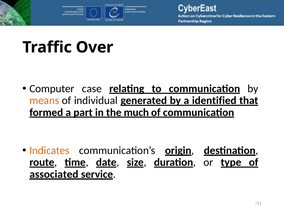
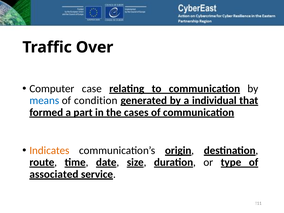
means colour: orange -> blue
individual: individual -> condition
identified: identified -> individual
much: much -> cases
